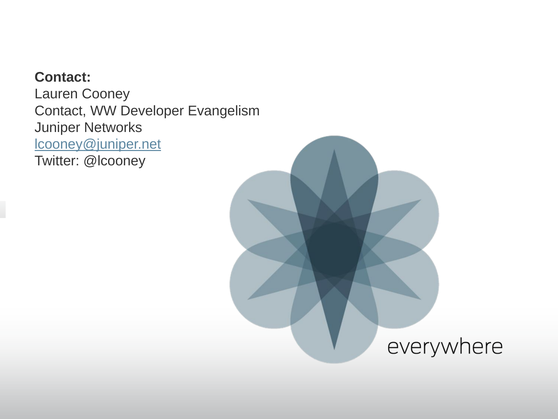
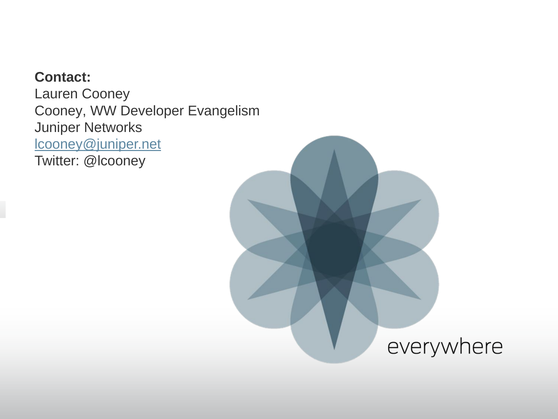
Contact at (60, 111): Contact -> Cooney
